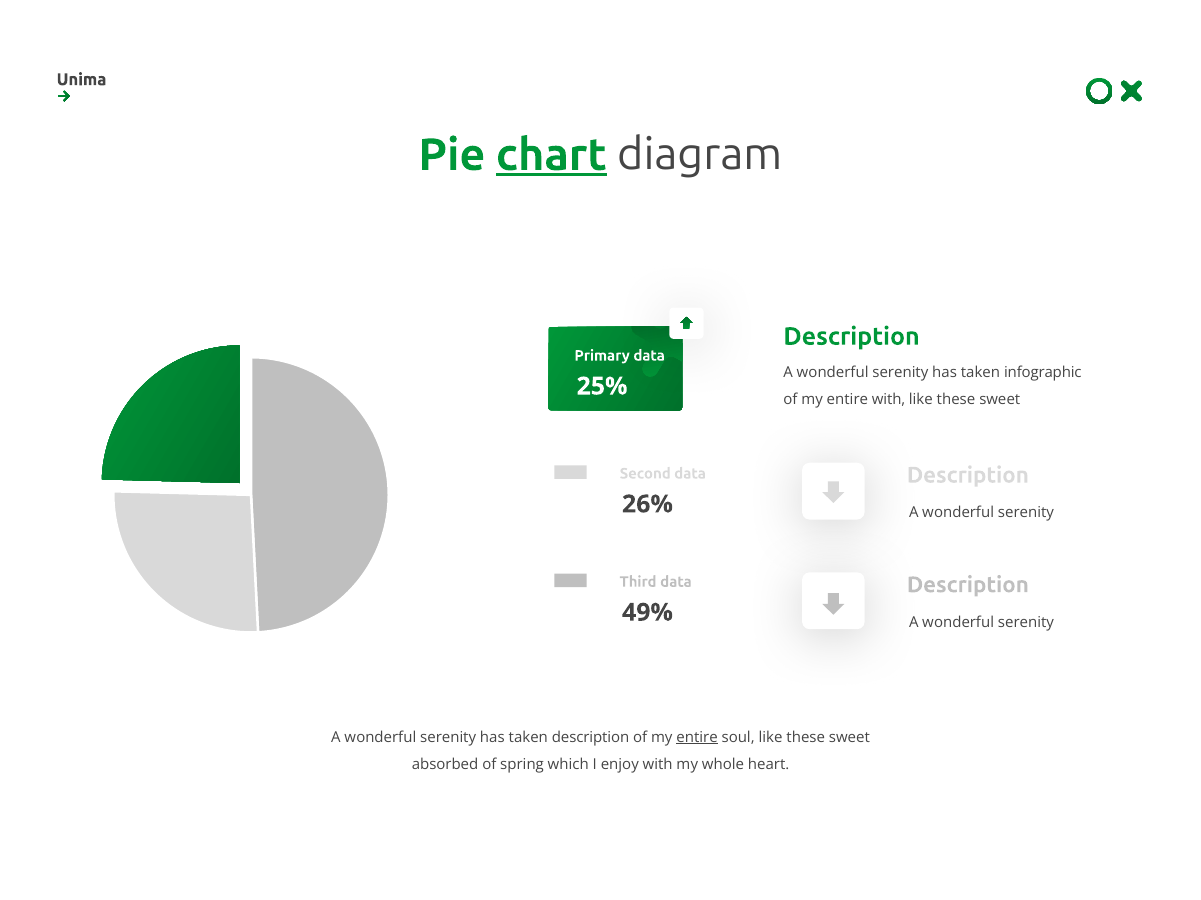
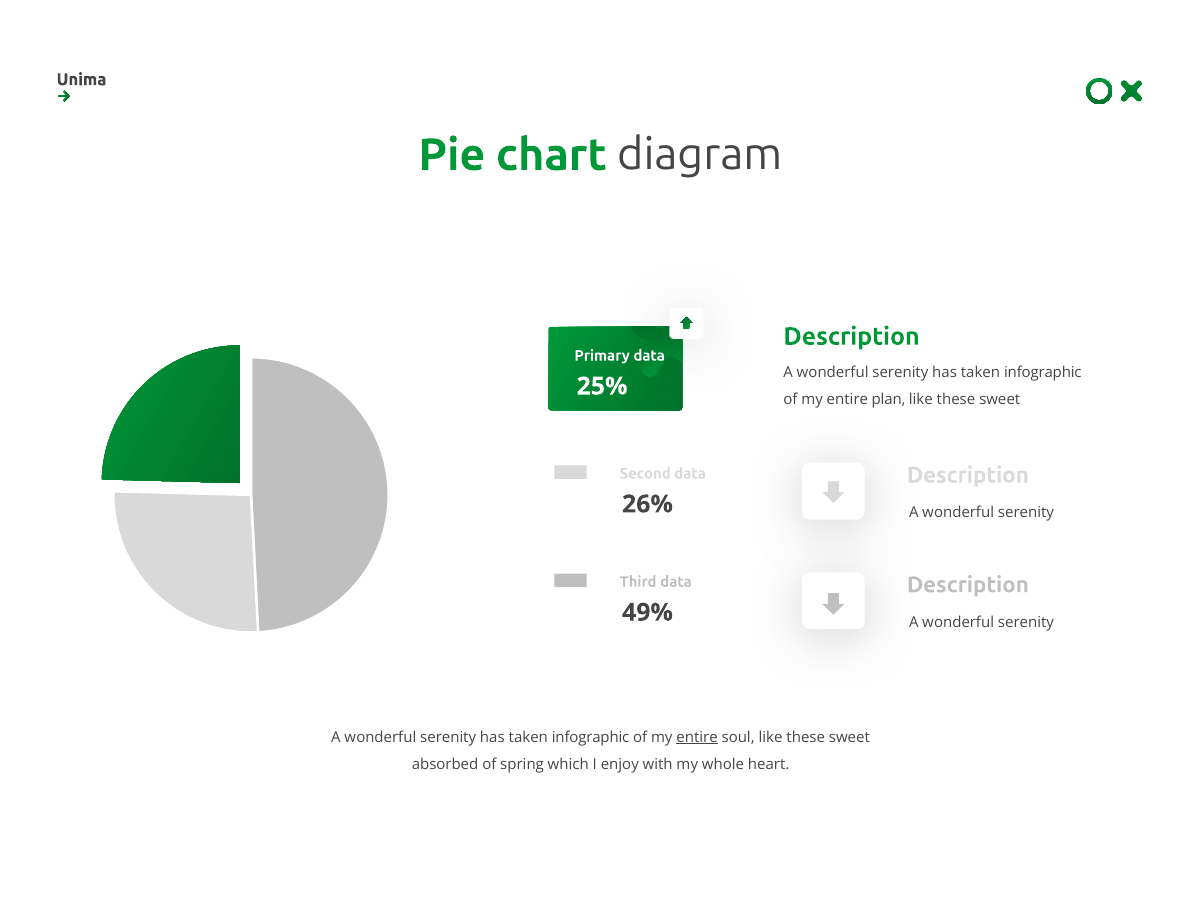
chart underline: present -> none
entire with: with -> plan
description at (591, 738): description -> infographic
